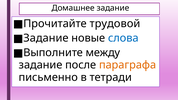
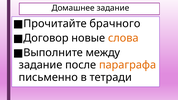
трудовой: трудовой -> брачного
Задание at (46, 38): Задание -> Договор
слова colour: blue -> orange
